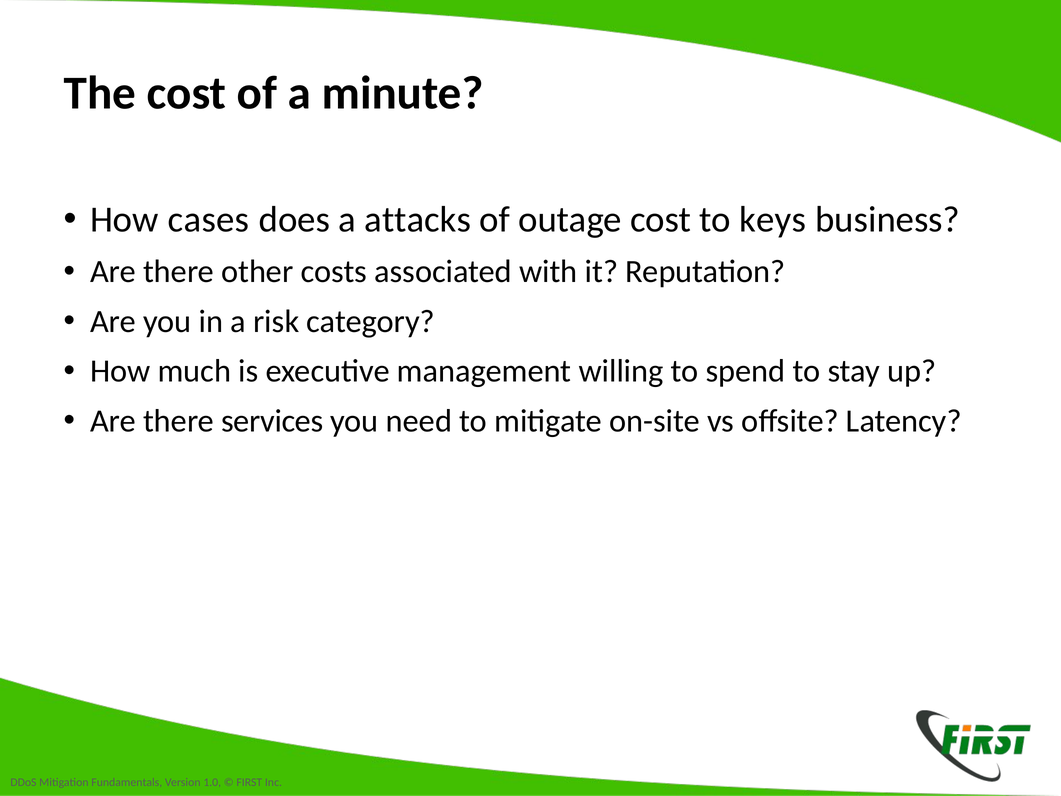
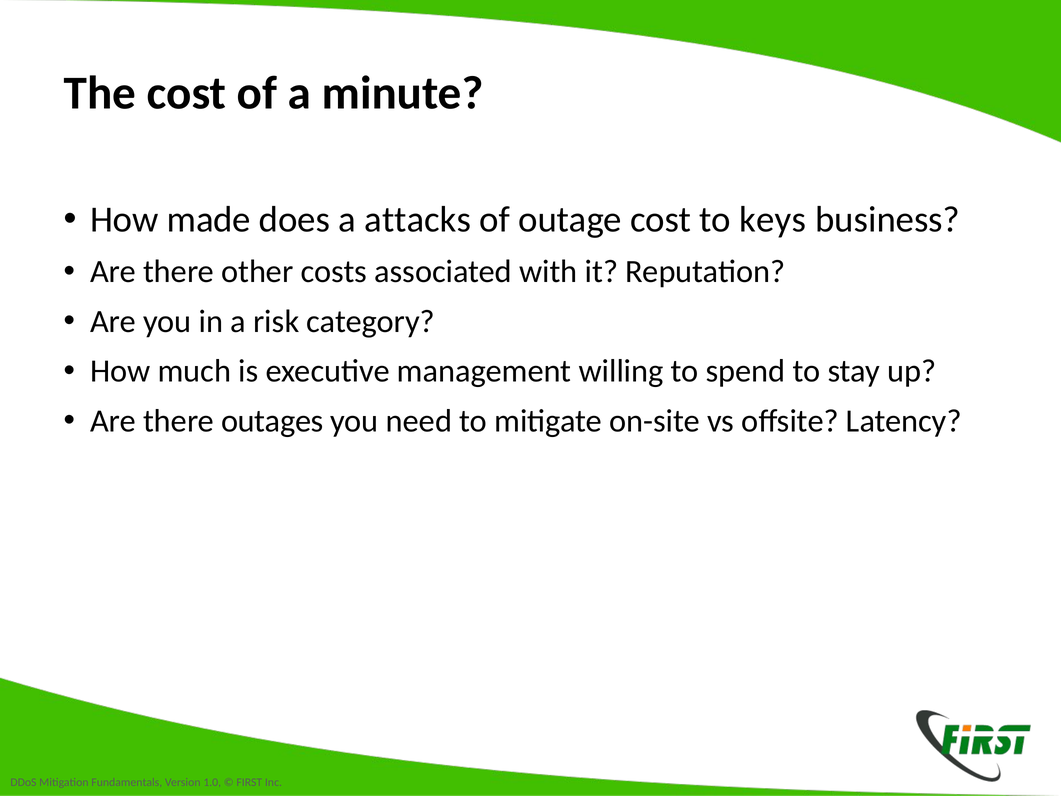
cases: cases -> made
services: services -> outages
